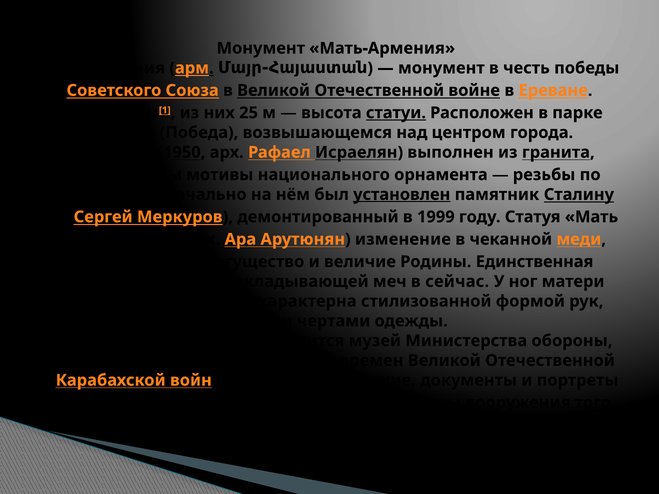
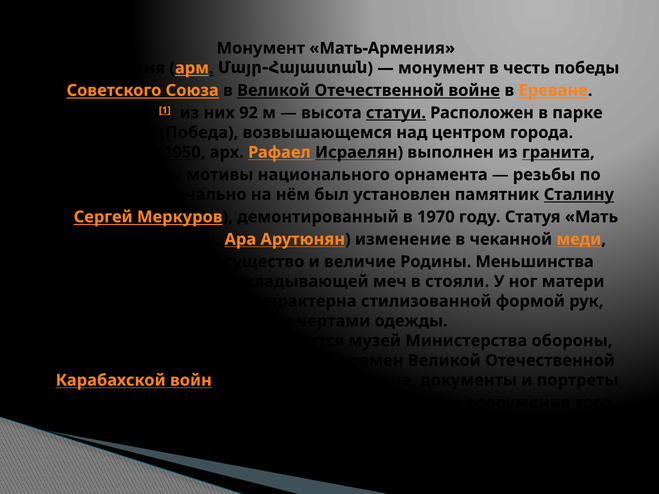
25: 25 -> 92
установлен underline: present -> none
1999: 1999 -> 1970
Единственная: Единственная -> Меньшинства
сейчас: сейчас -> стояли
